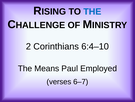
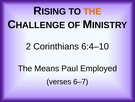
THE at (92, 12) colour: blue -> orange
